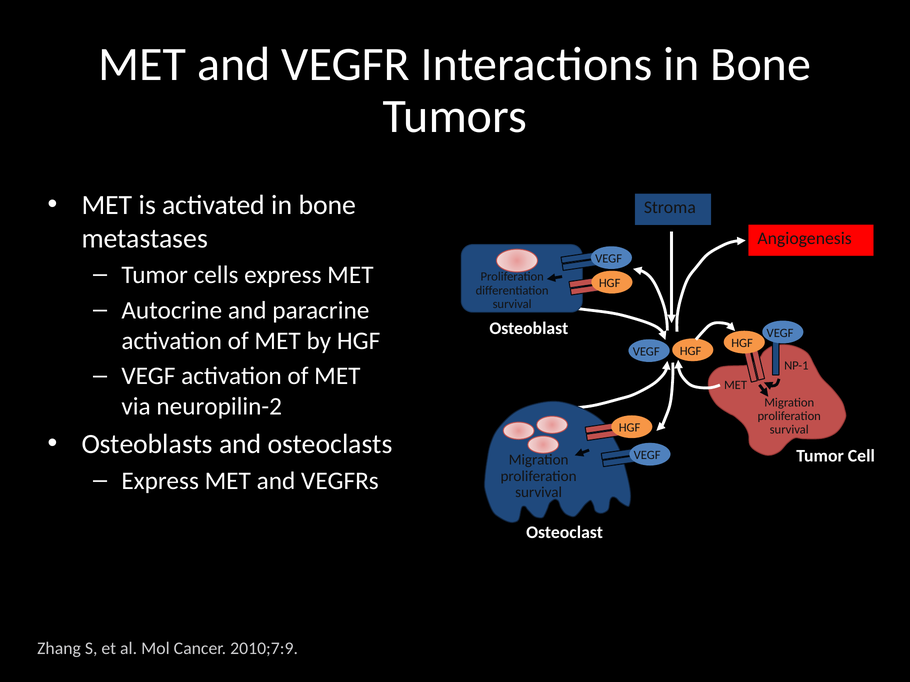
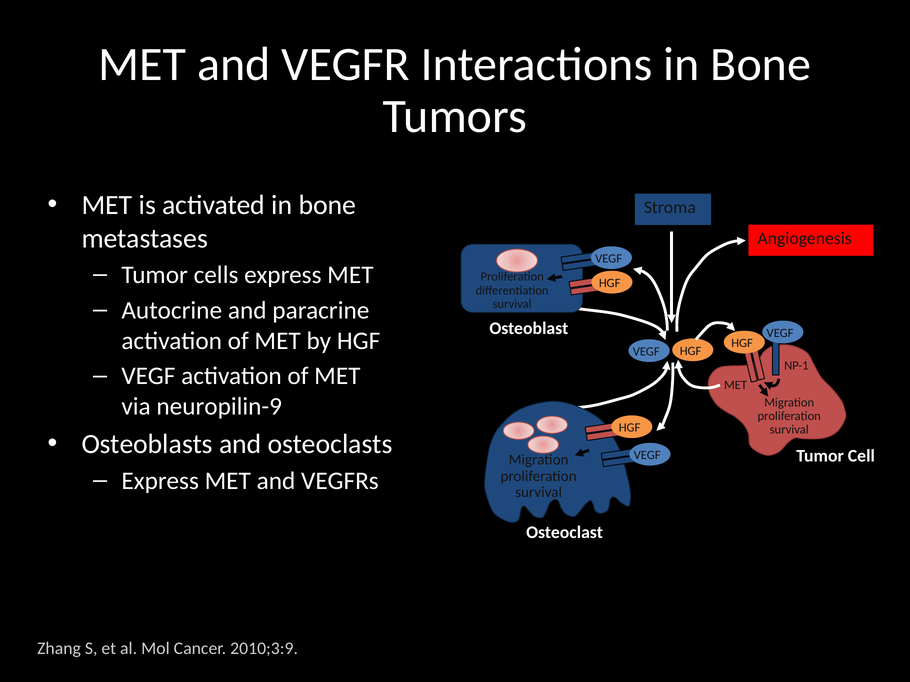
neuropilin-2: neuropilin-2 -> neuropilin-9
2010;7:9: 2010;7:9 -> 2010;3:9
